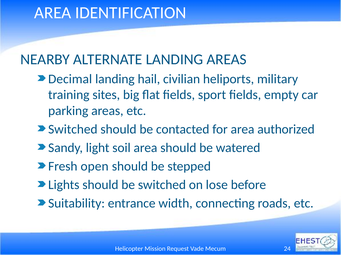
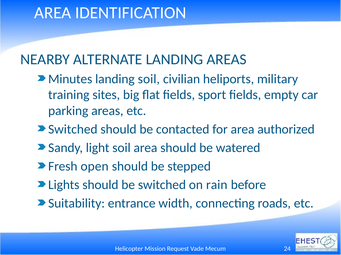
Decimal: Decimal -> Minutes
landing hail: hail -> soil
lose: lose -> rain
